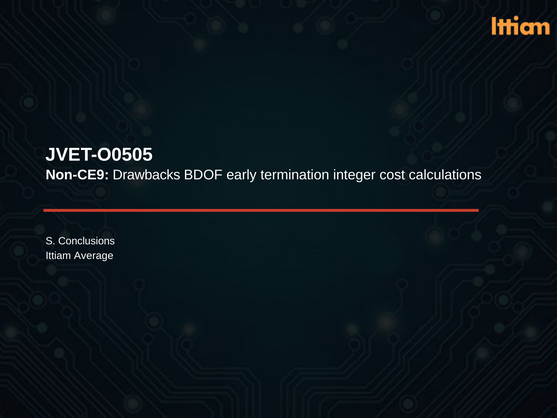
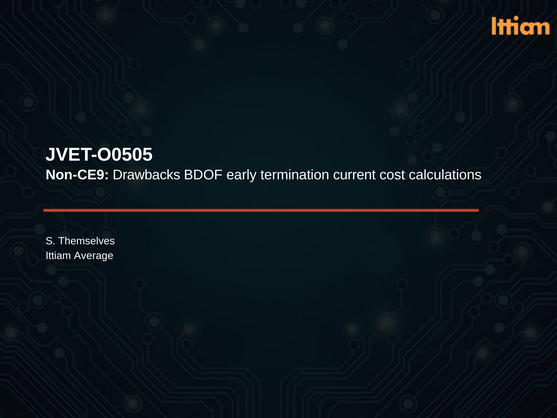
integer: integer -> current
Conclusions: Conclusions -> Themselves
